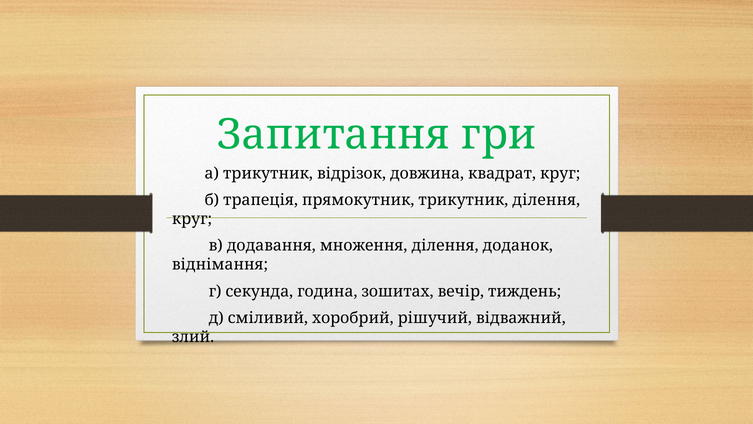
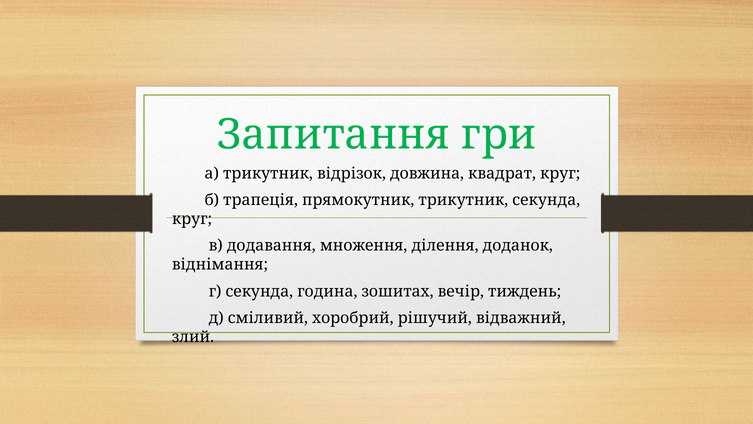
трикутник ділення: ділення -> секунда
